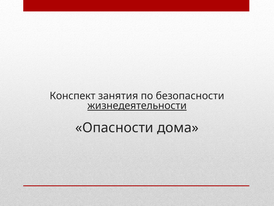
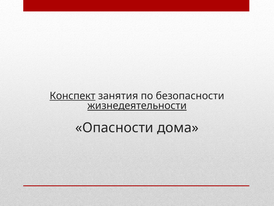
Конспект underline: none -> present
